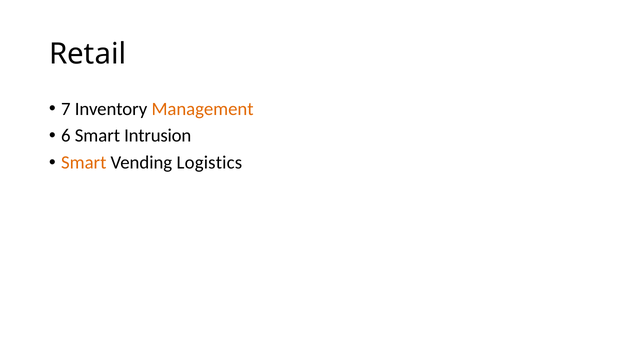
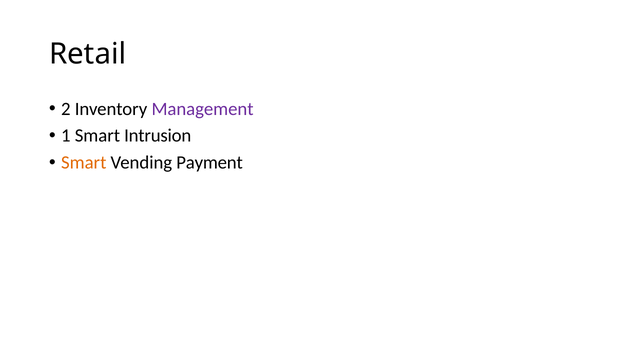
7: 7 -> 2
Management colour: orange -> purple
6: 6 -> 1
Logistics: Logistics -> Payment
